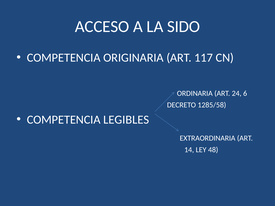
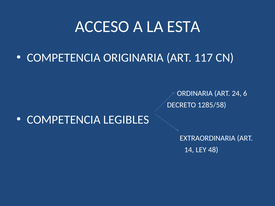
SIDO: SIDO -> ESTA
